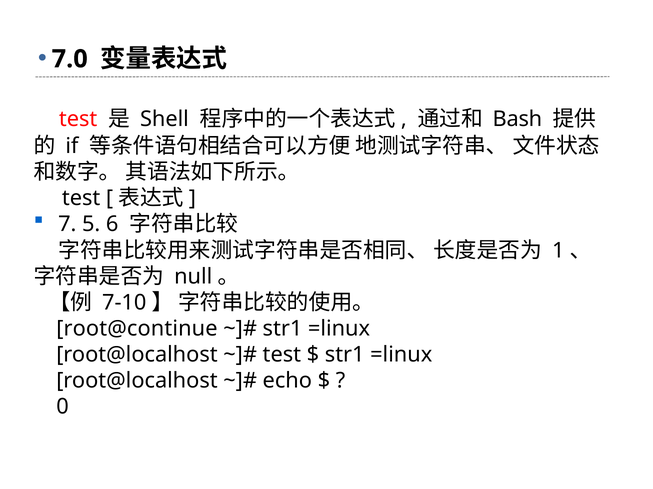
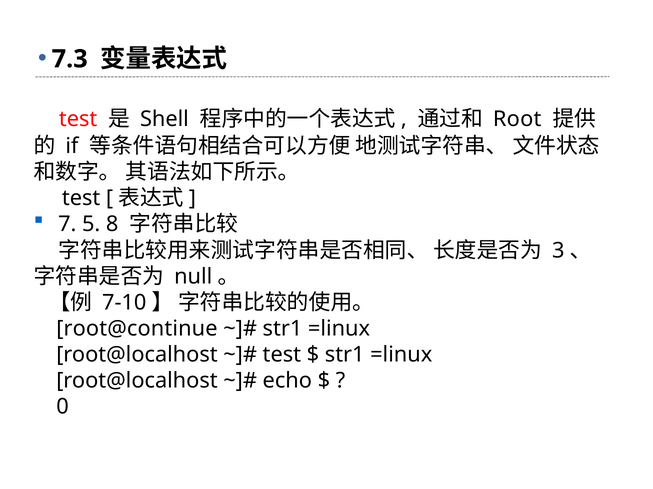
7.0: 7.0 -> 7.3
Bash: Bash -> Root
6: 6 -> 8
1: 1 -> 3
